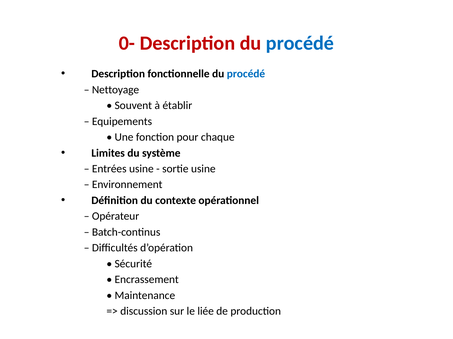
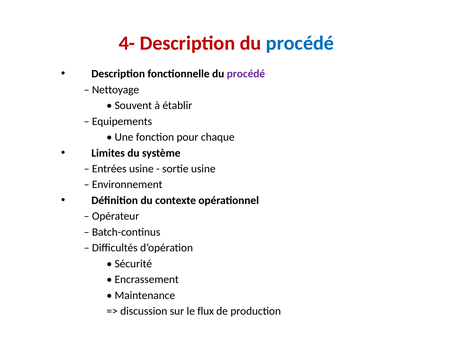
0-: 0- -> 4-
procédé at (246, 74) colour: blue -> purple
liée: liée -> flux
